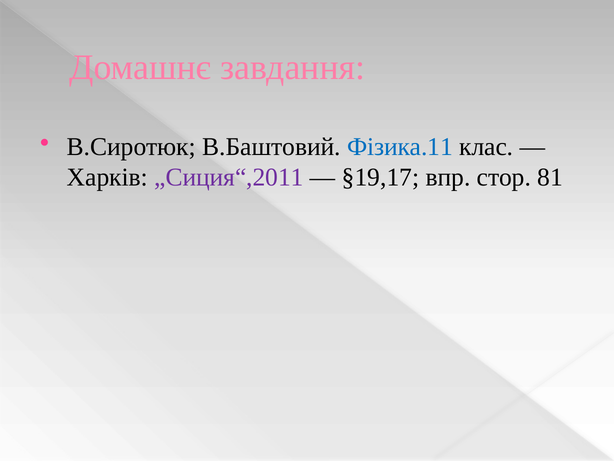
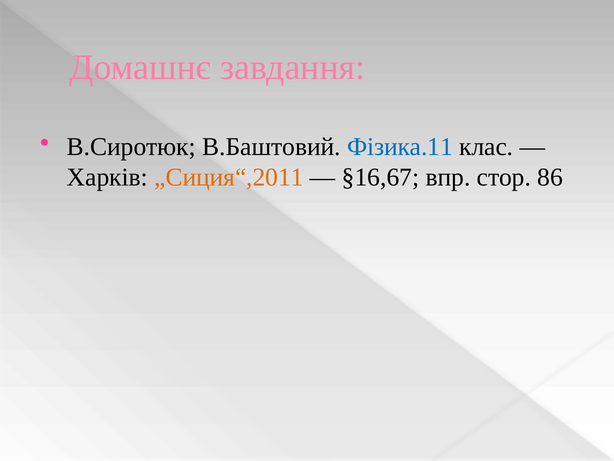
„Сиция“,2011 colour: purple -> orange
§19,17: §19,17 -> §16,67
81: 81 -> 86
